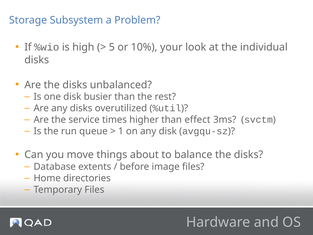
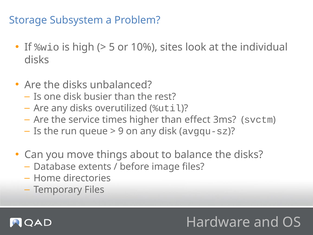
your: your -> sites
1: 1 -> 9
